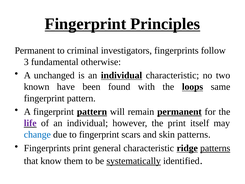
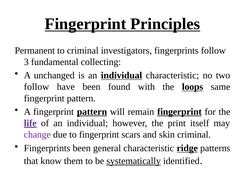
otherwise: otherwise -> collecting
known at (37, 87): known -> follow
remain permanent: permanent -> fingerprint
change colour: blue -> purple
skin patterns: patterns -> criminal
Fingerprints print: print -> been
patterns at (215, 148) underline: present -> none
